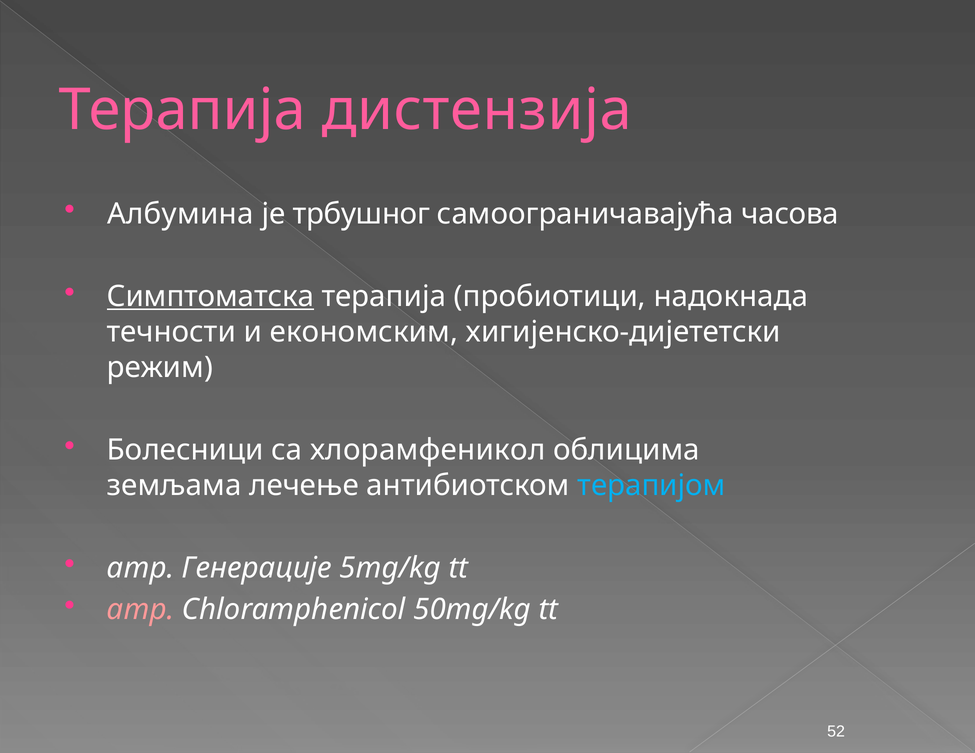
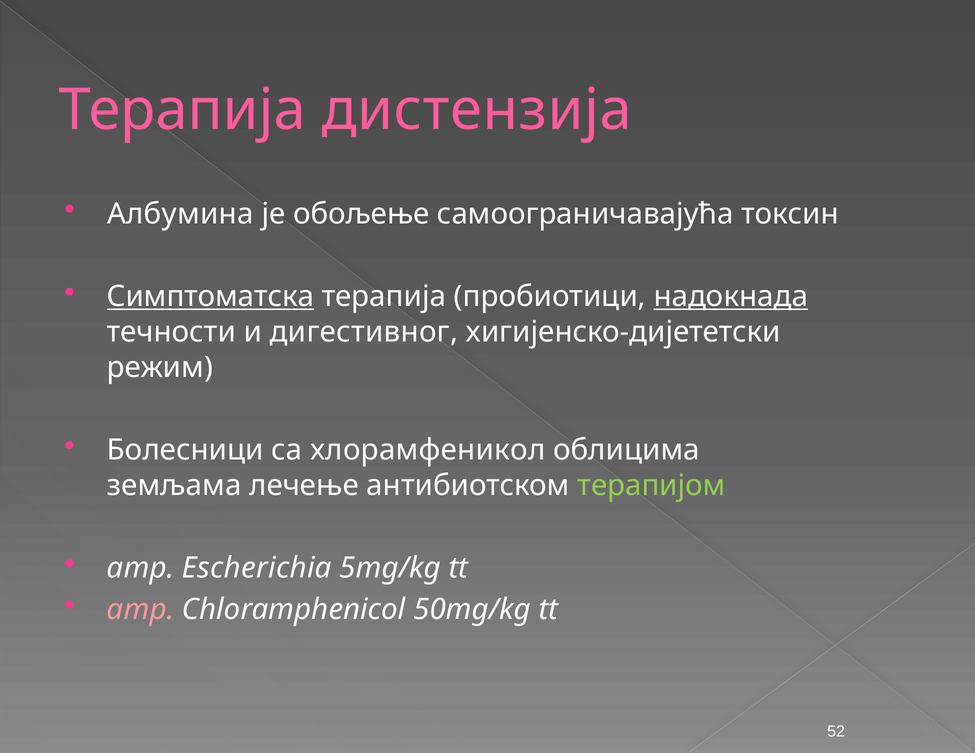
трбушног: трбушног -> обољење
часова: часова -> токсин
надокнада underline: none -> present
економским: економским -> дигестивног
терапијом colour: light blue -> light green
Генерације: Генерације -> Escherichia
